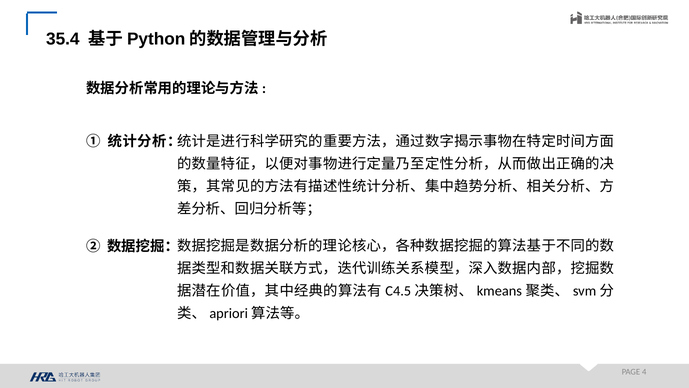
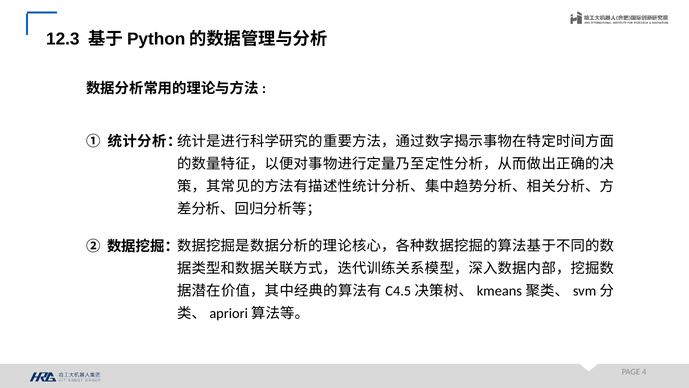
35.4: 35.4 -> 12.3
